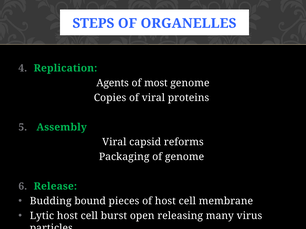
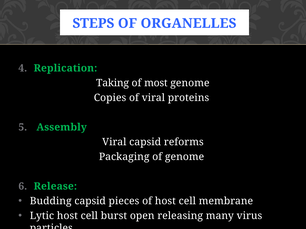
Agents: Agents -> Taking
Budding bound: bound -> capsid
